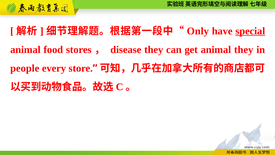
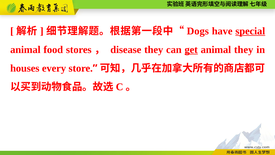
Only: Only -> Dogs
get underline: none -> present
people: people -> houses
